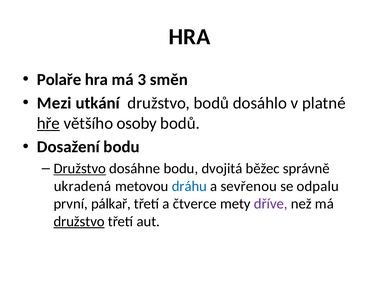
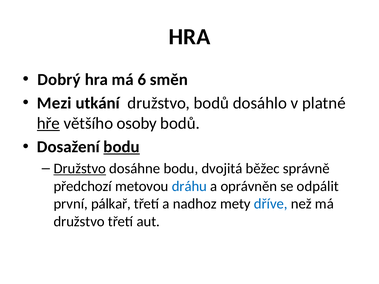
Polaře: Polaře -> Dobrý
3: 3 -> 6
bodu at (122, 147) underline: none -> present
ukradená: ukradená -> předchozí
sevřenou: sevřenou -> oprávněn
odpalu: odpalu -> odpálit
čtverce: čtverce -> nadhoz
dříve colour: purple -> blue
družstvo at (79, 222) underline: present -> none
